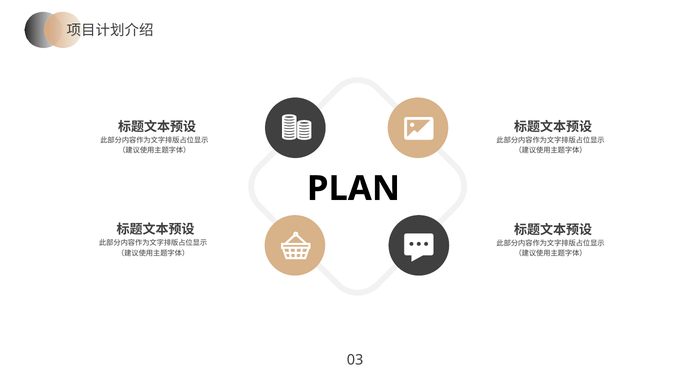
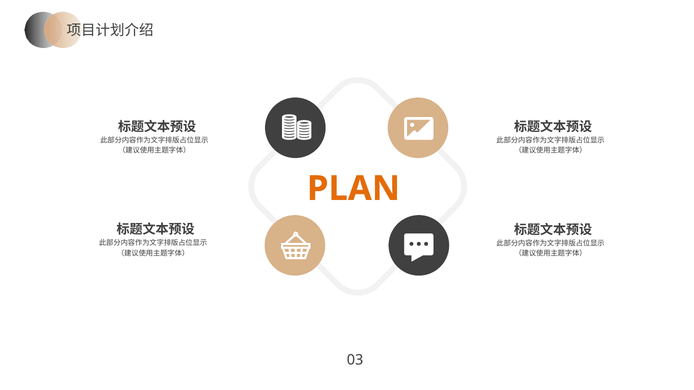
PLAN colour: black -> orange
